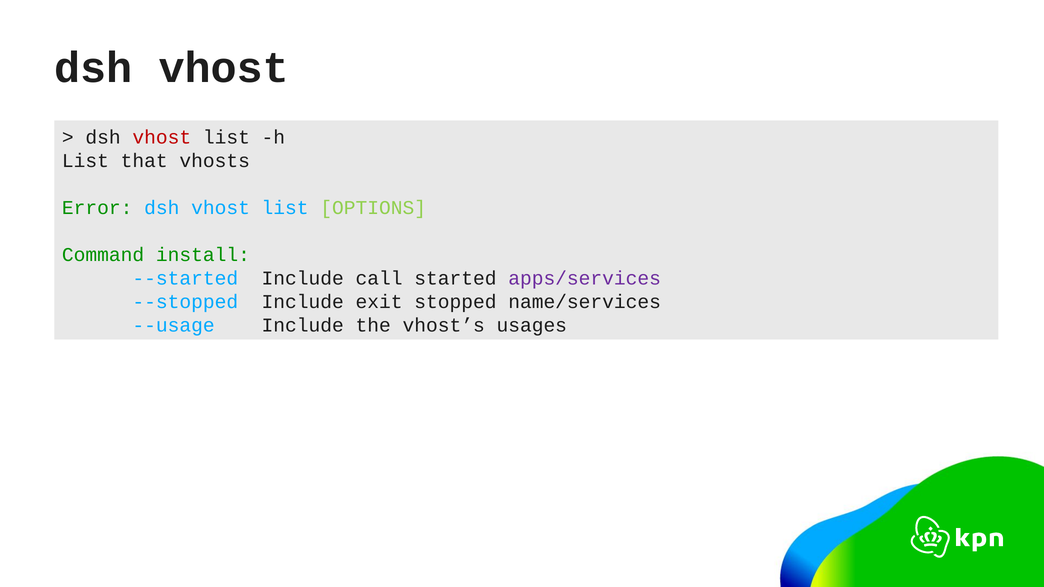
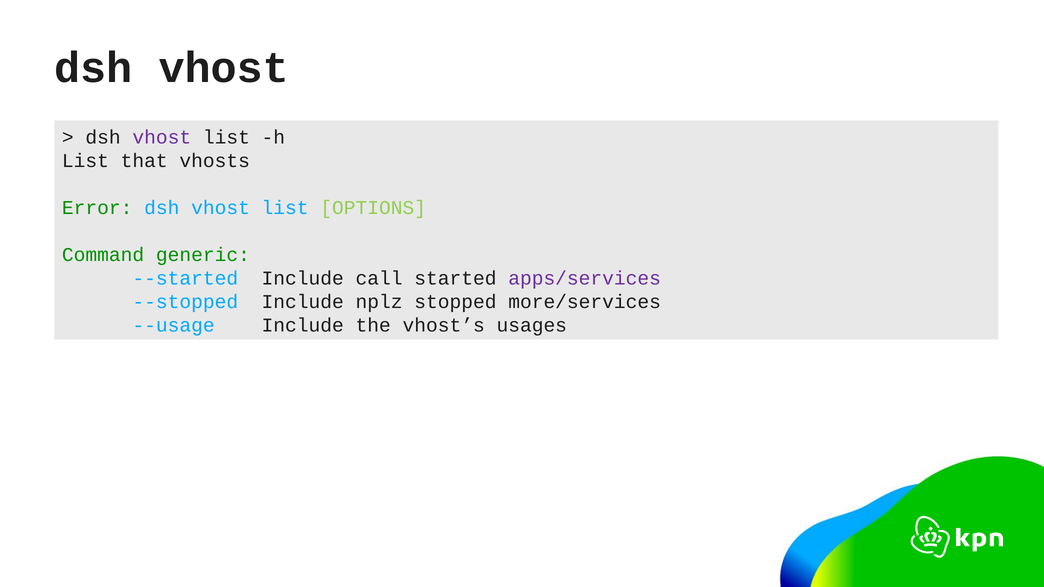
vhost at (162, 137) colour: red -> purple
install: install -> generic
exit: exit -> nplz
name/services: name/services -> more/services
